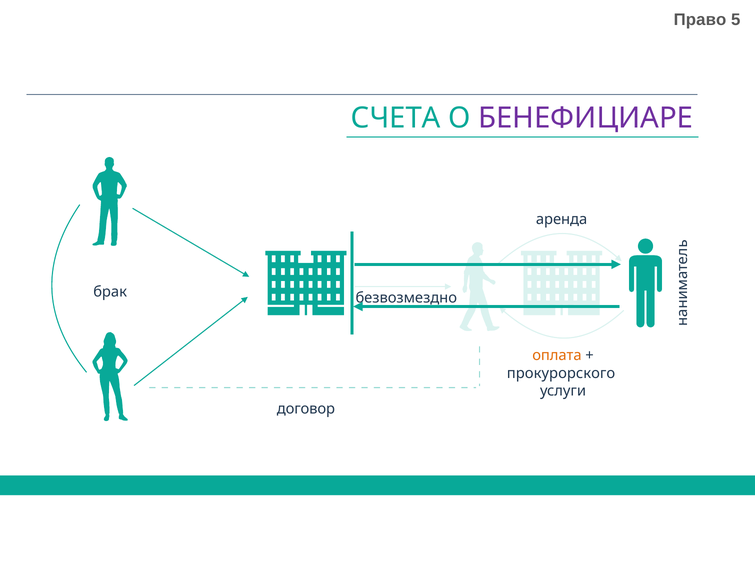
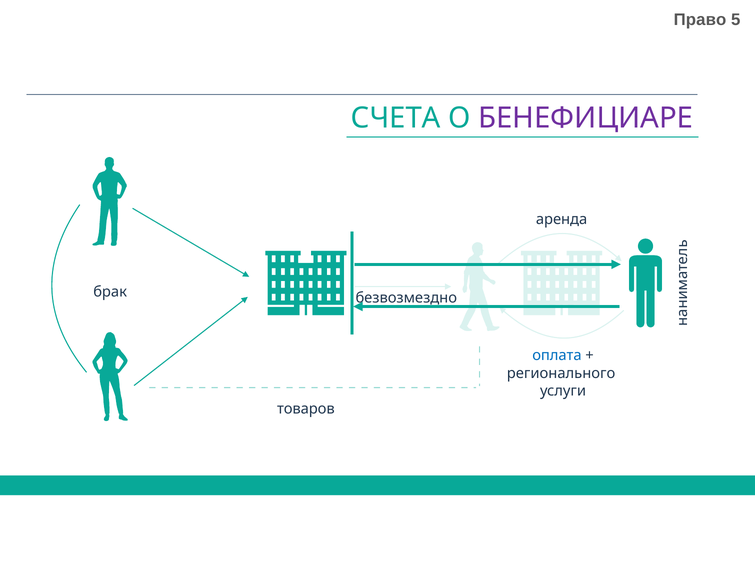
оплата colour: orange -> blue
прокурорского: прокурорского -> регионального
договор: договор -> товаров
